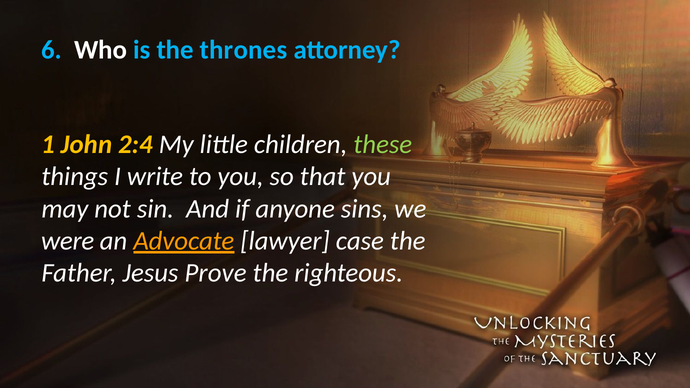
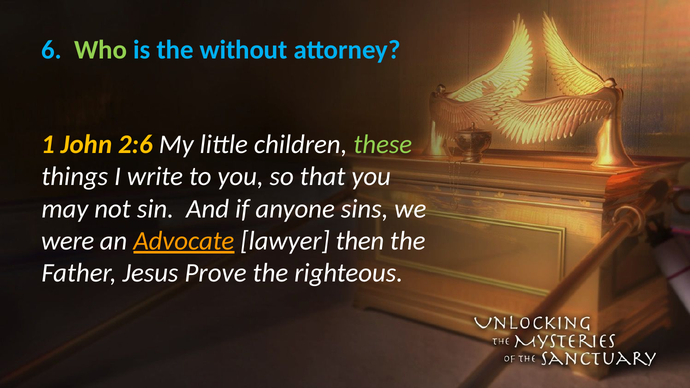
Who colour: white -> light green
thrones: thrones -> without
2:4: 2:4 -> 2:6
case: case -> then
